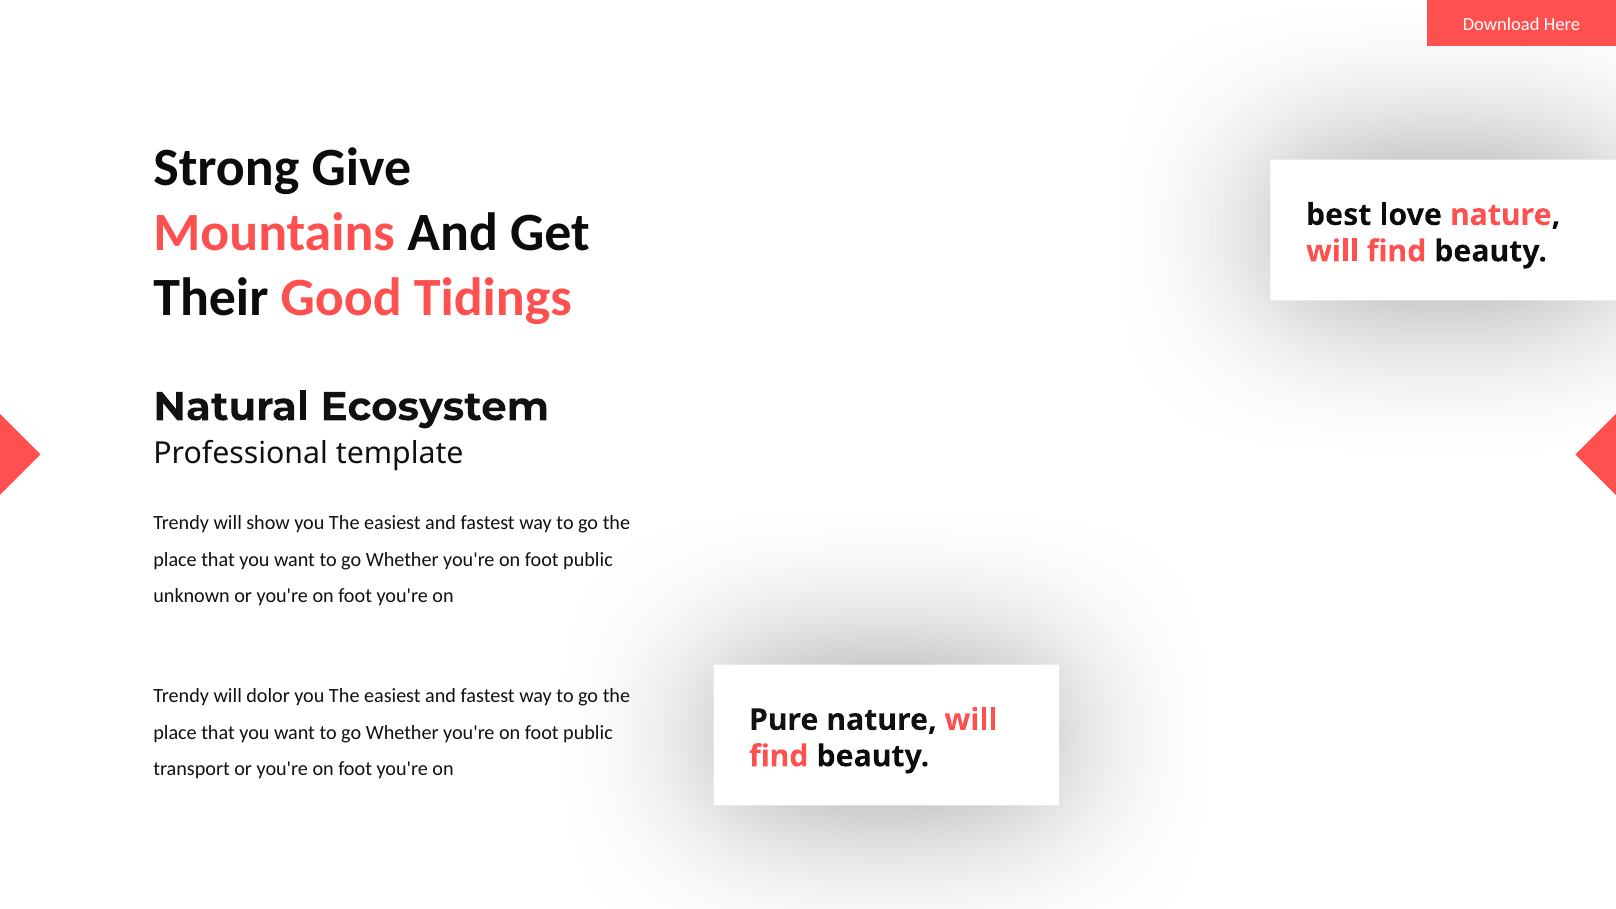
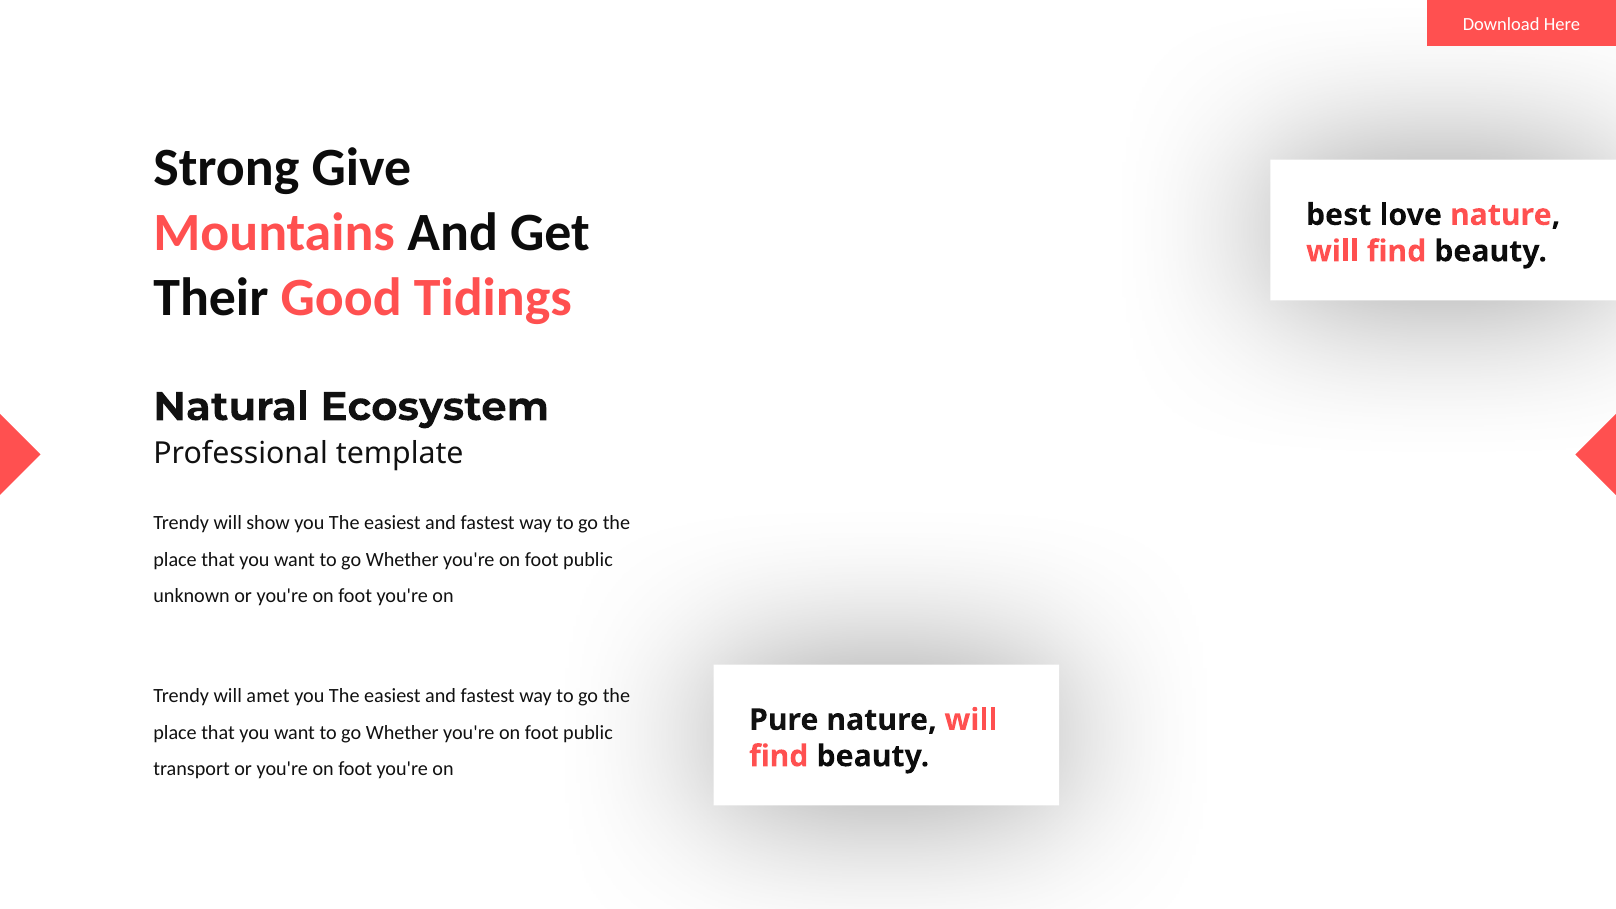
dolor: dolor -> amet
